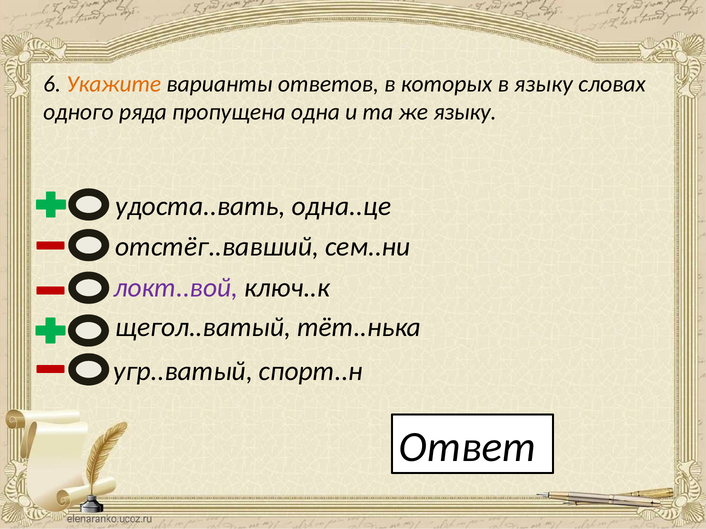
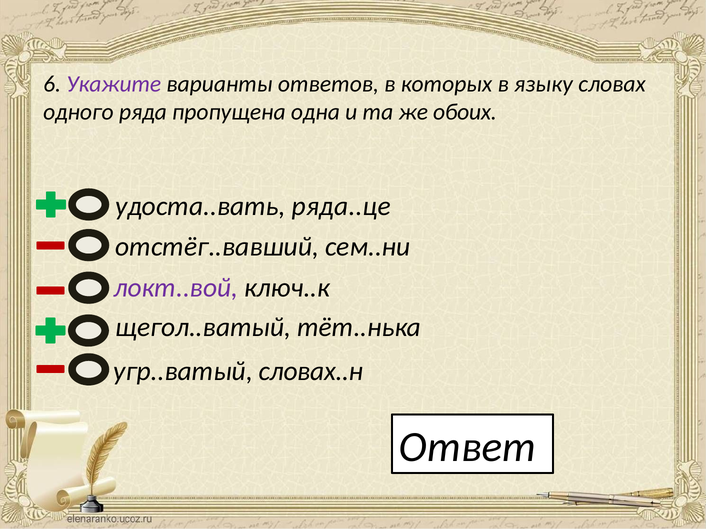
Укажите colour: orange -> purple
же языку: языку -> обоих
одна..це: одна..це -> ряда..це
спорт..н: спорт..н -> словах..н
